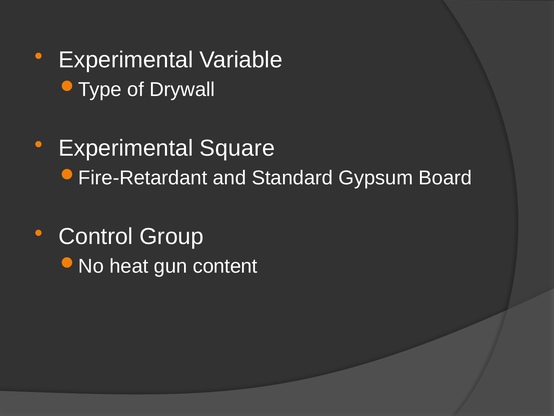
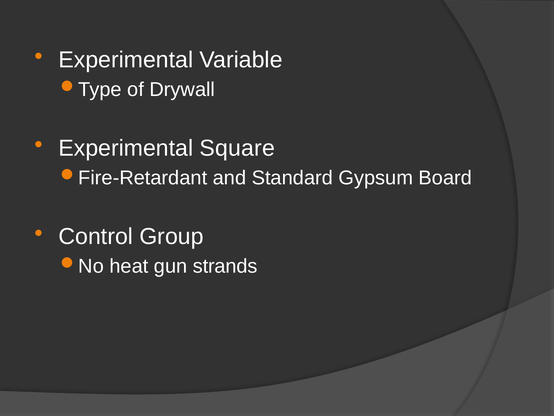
content: content -> strands
